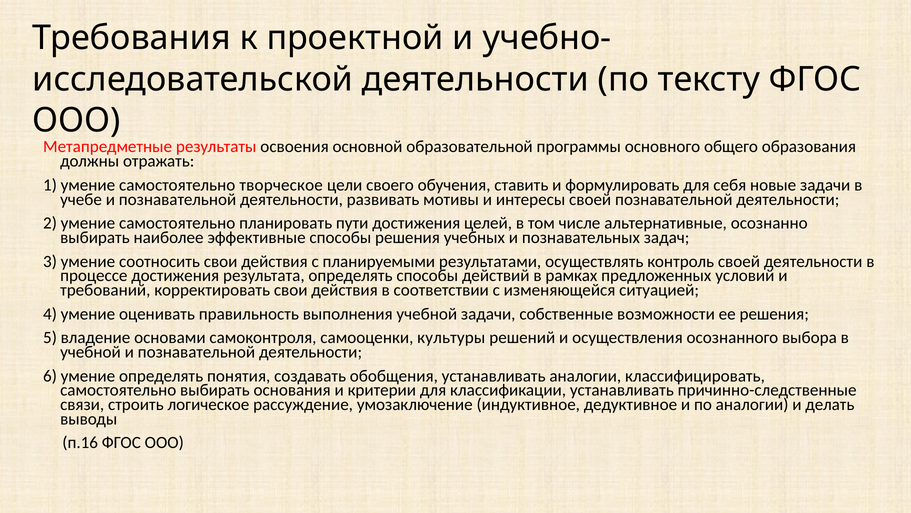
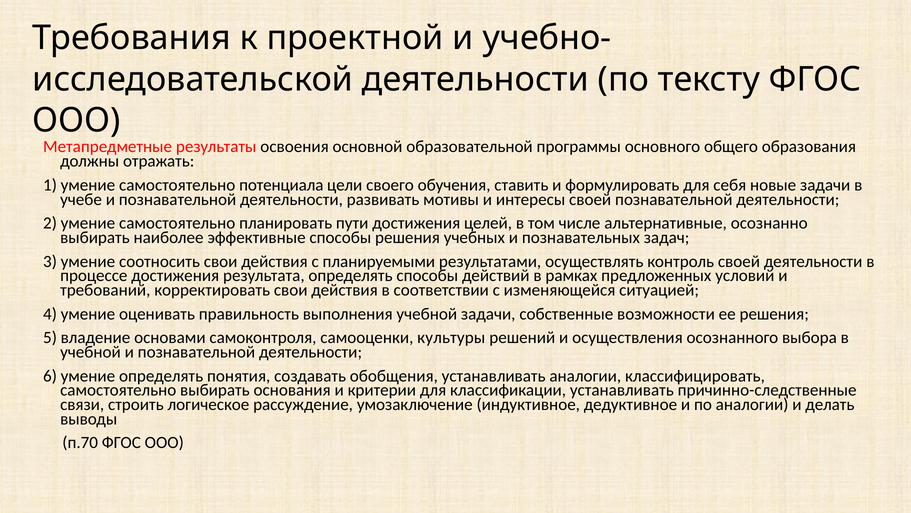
творческое: творческое -> потенциала
п.16: п.16 -> п.70
